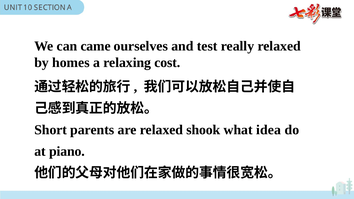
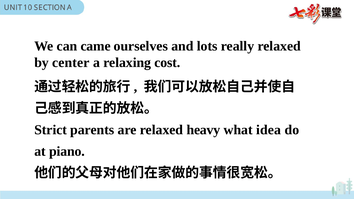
test: test -> lots
homes: homes -> center
Short: Short -> Strict
shook: shook -> heavy
